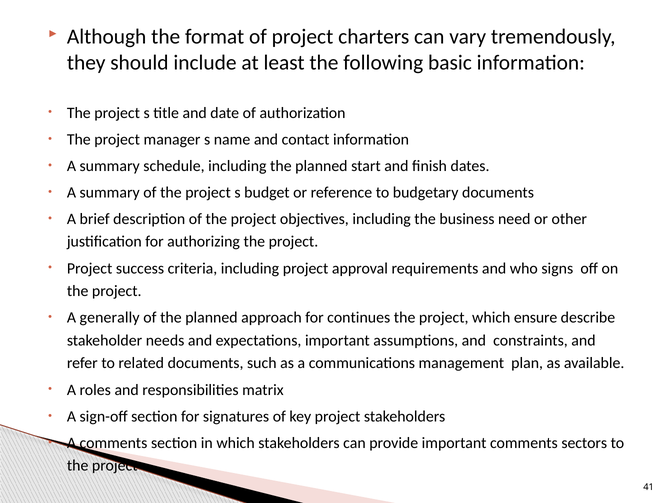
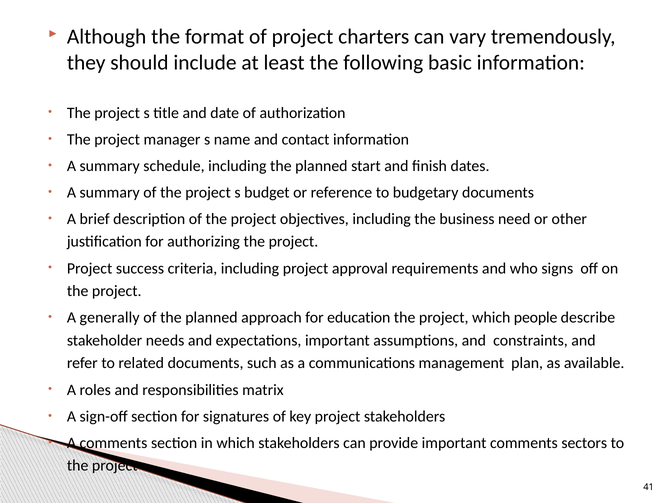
continues: continues -> education
ensure: ensure -> people
